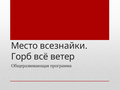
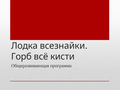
Место: Место -> Лодка
ветер: ветер -> кисти
